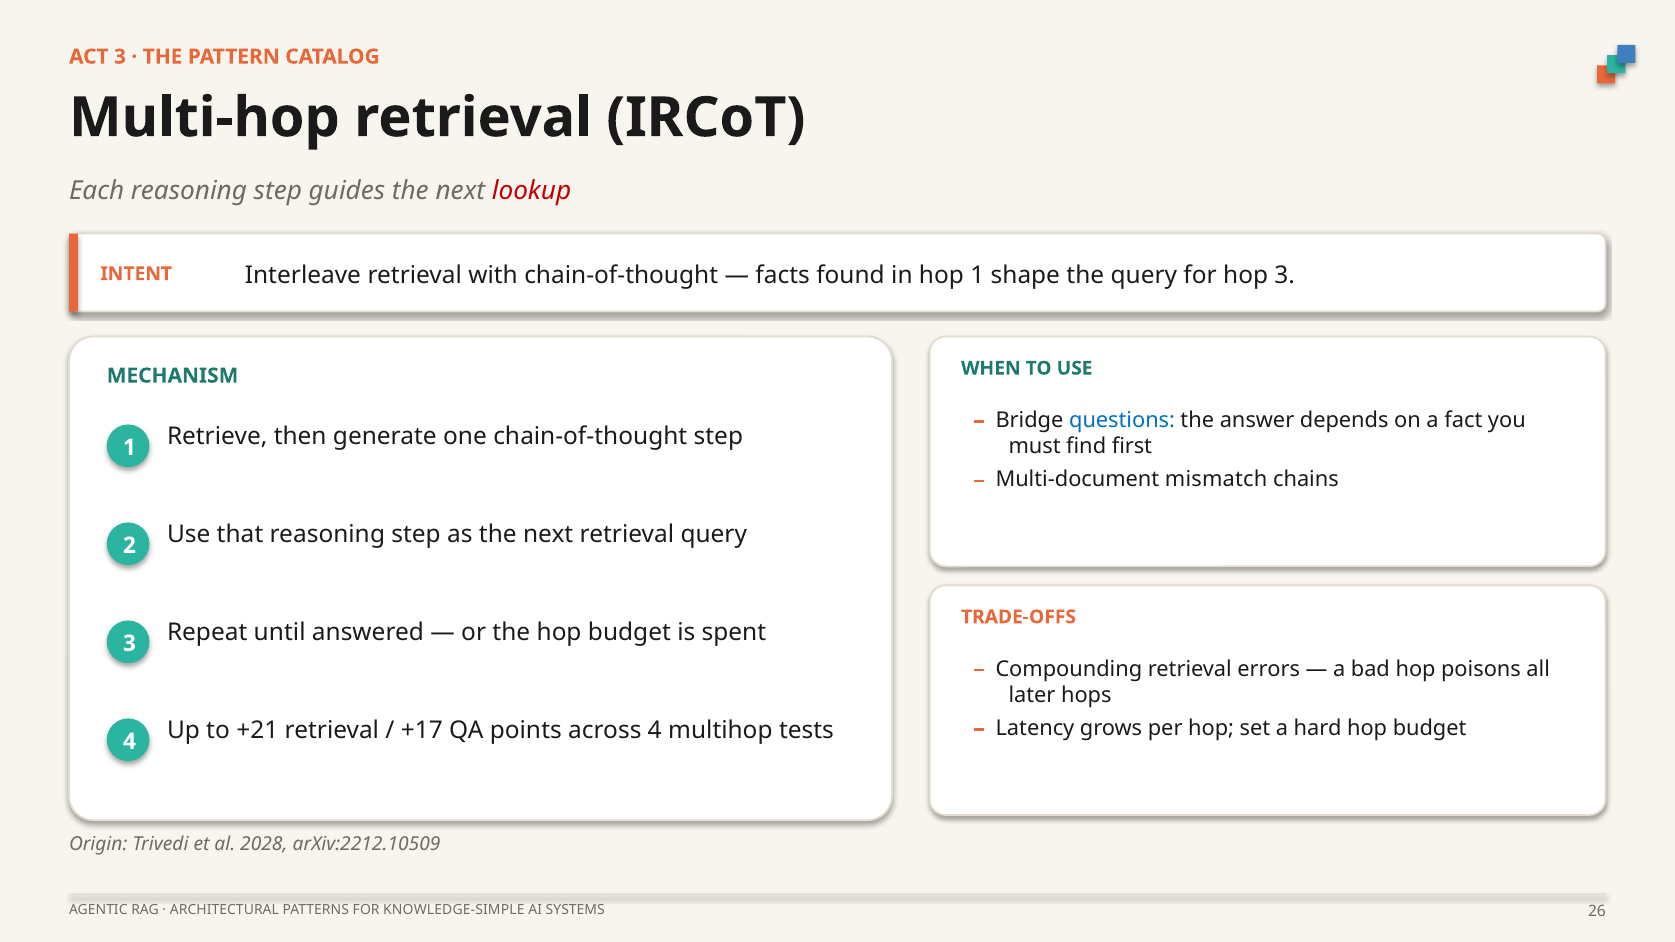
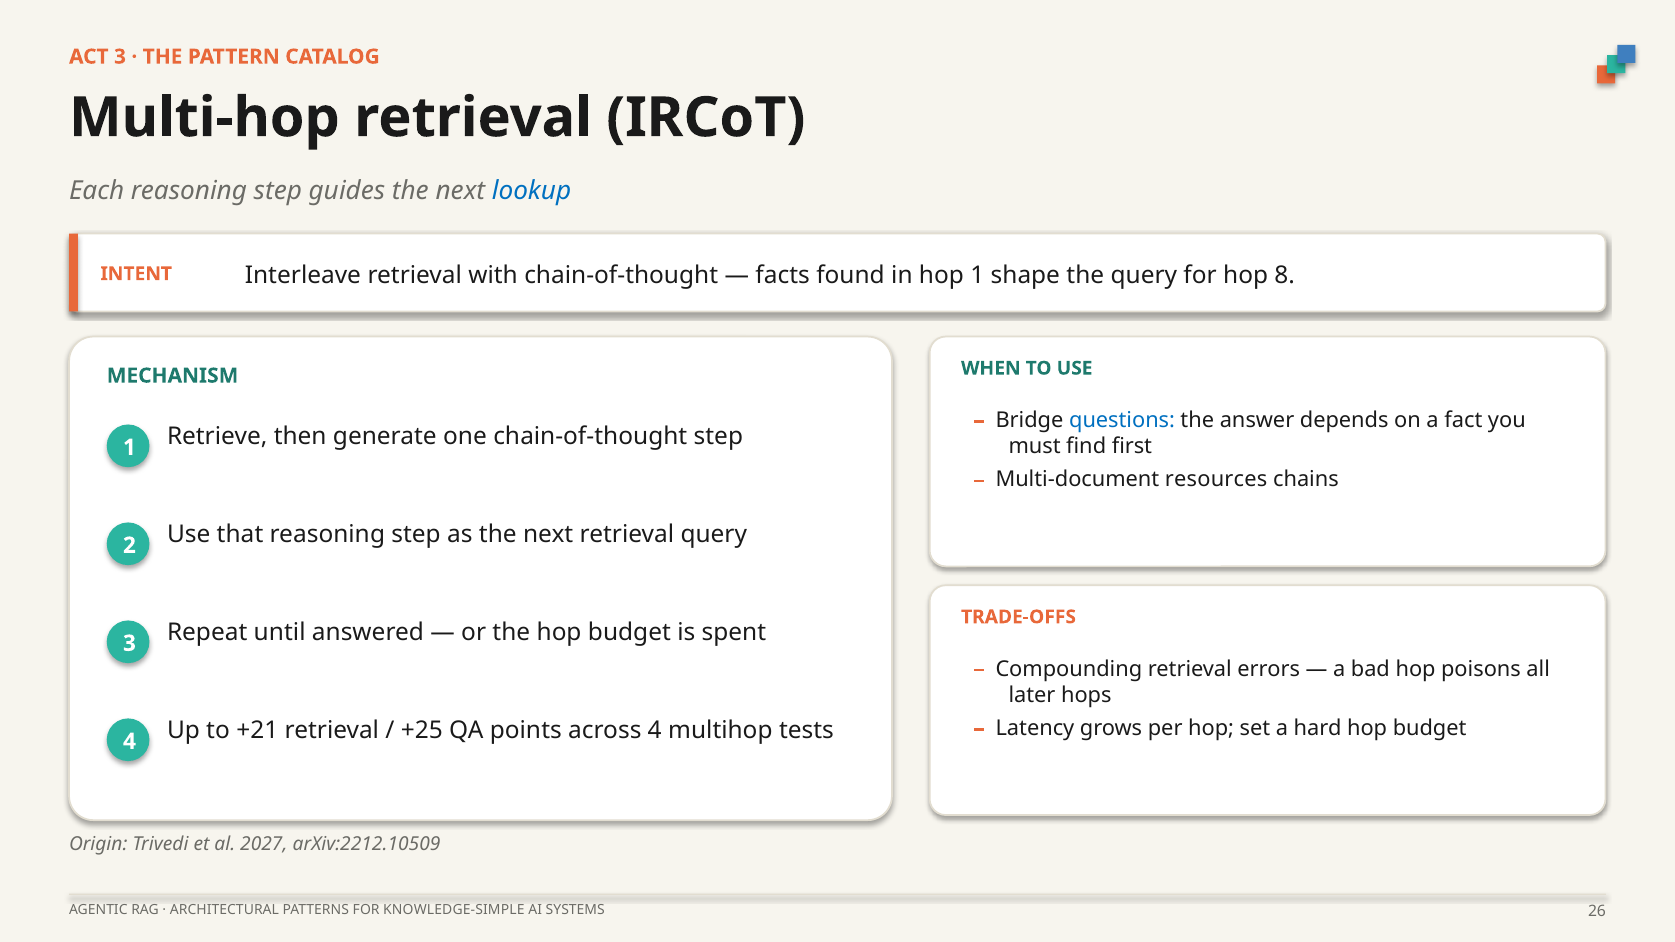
lookup colour: red -> blue
hop 3: 3 -> 8
mismatch: mismatch -> resources
+17: +17 -> +25
2028: 2028 -> 2027
